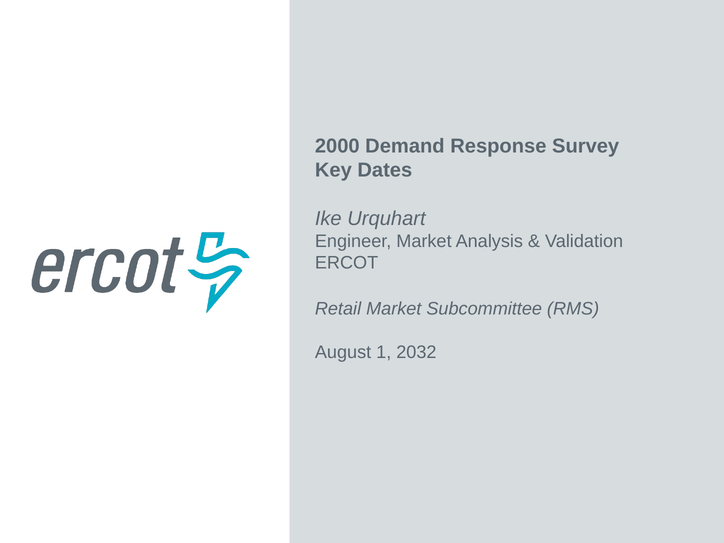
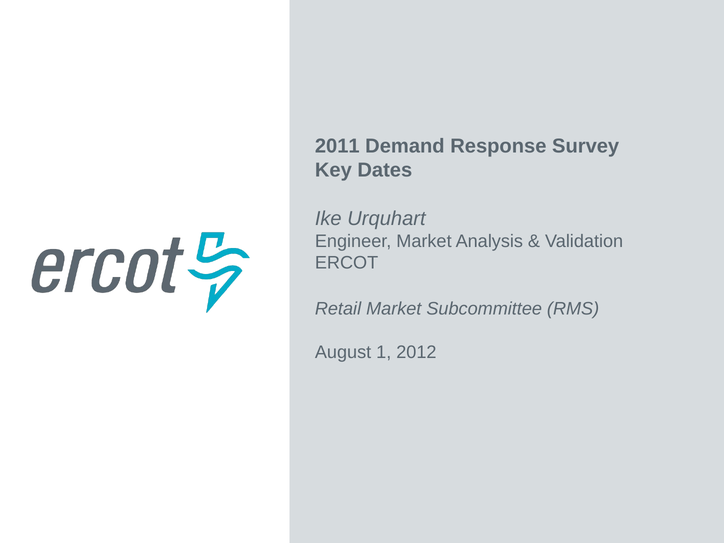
2000: 2000 -> 2011
2032: 2032 -> 2012
